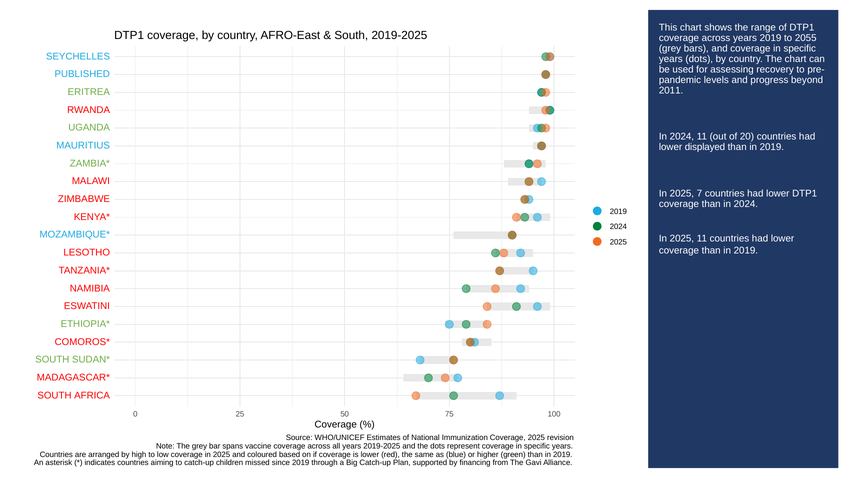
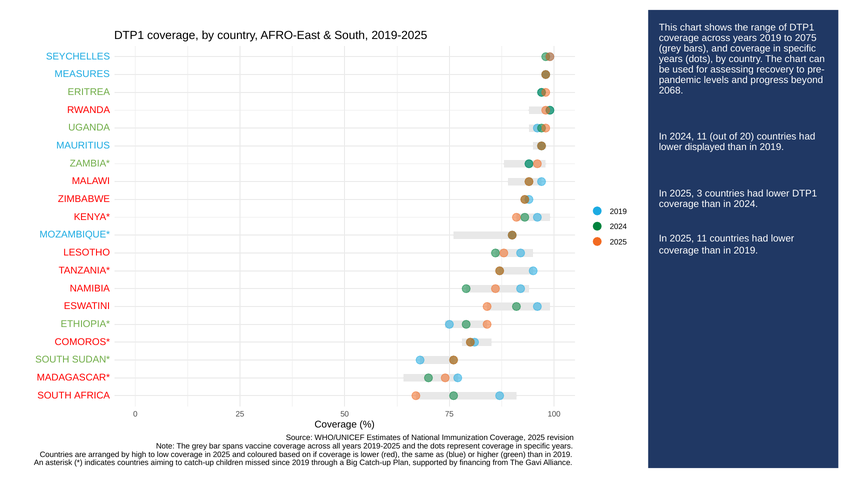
2055: 2055 -> 2075
PUBLISHED: PUBLISHED -> MEASURES
2011: 2011 -> 2068
7: 7 -> 3
